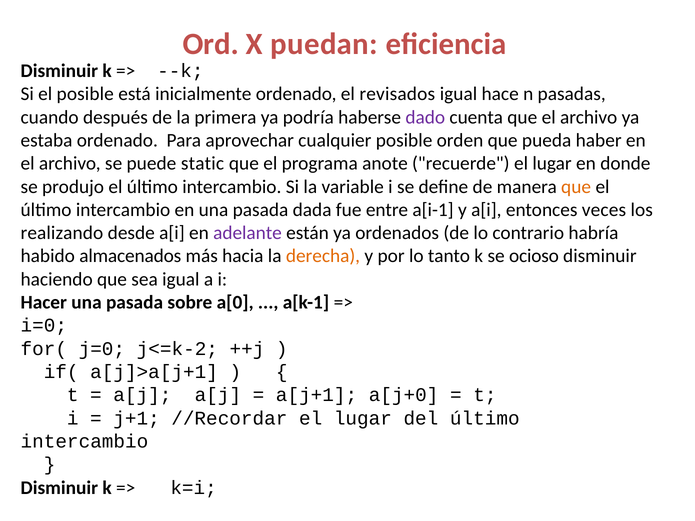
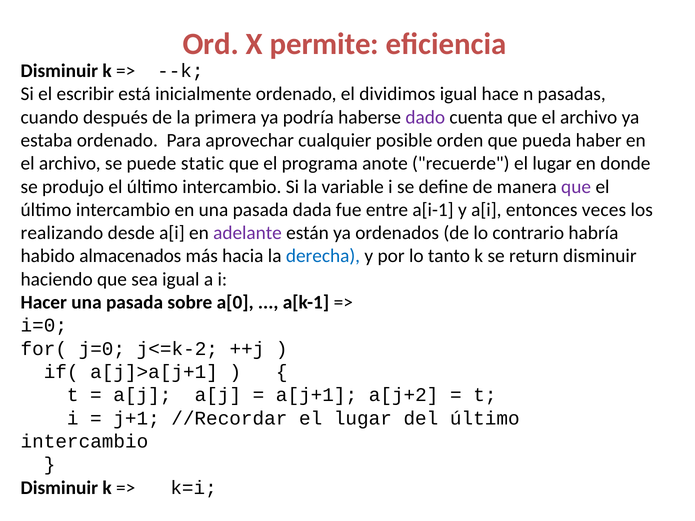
puedan: puedan -> permite
el posible: posible -> escribir
revisados: revisados -> dividimos
que at (576, 187) colour: orange -> purple
derecha colour: orange -> blue
ocioso: ocioso -> return
a[j+0: a[j+0 -> a[j+2
